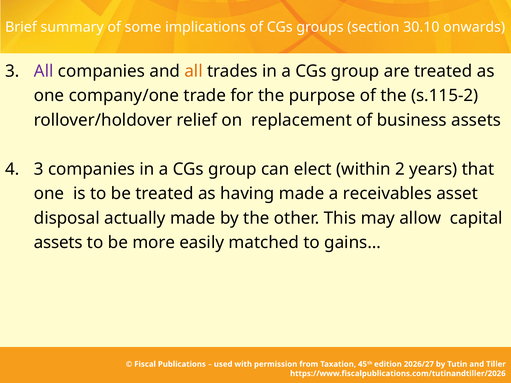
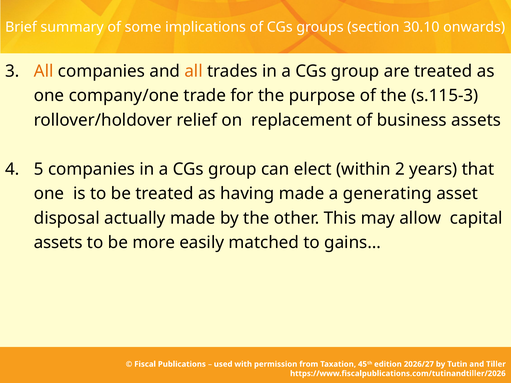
All at (44, 71) colour: purple -> orange
s.115-2: s.115-2 -> s.115-3
3 at (39, 169): 3 -> 5
receivables: receivables -> generating
